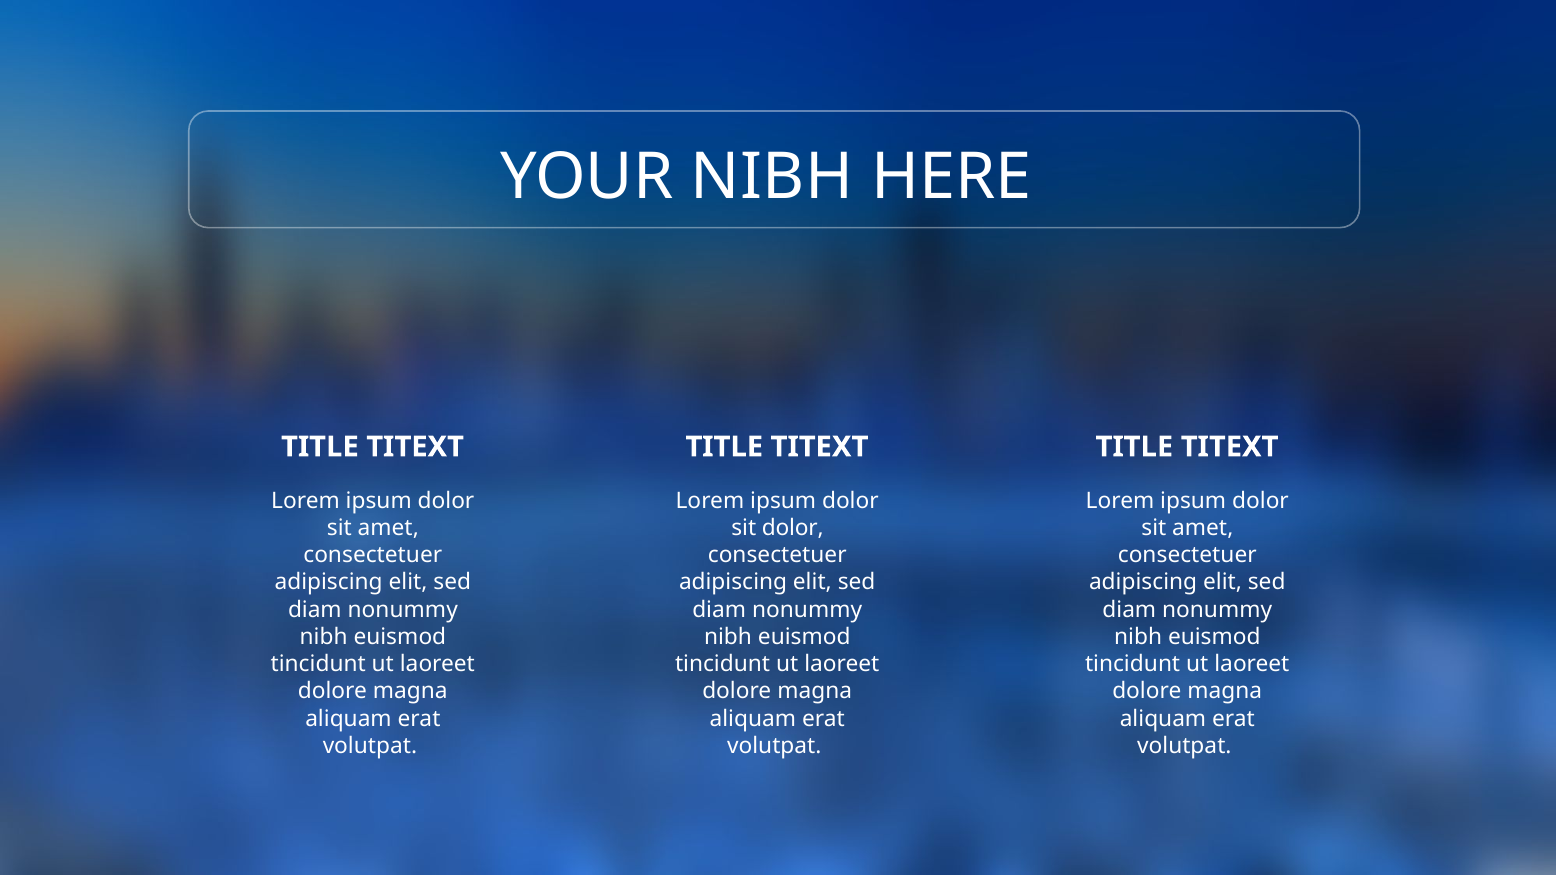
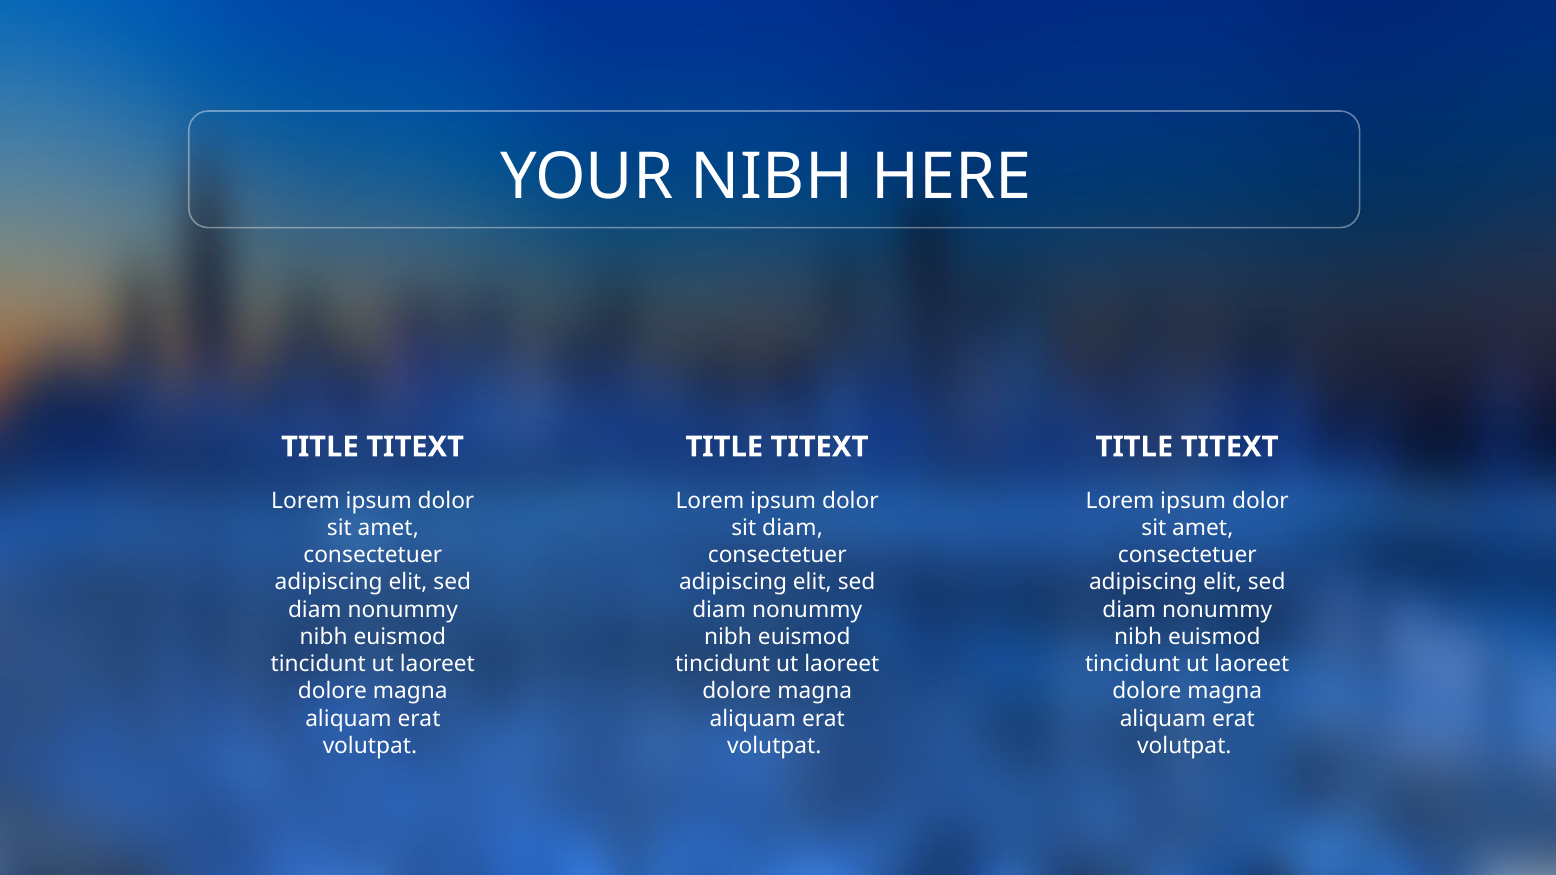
sit dolor: dolor -> diam
